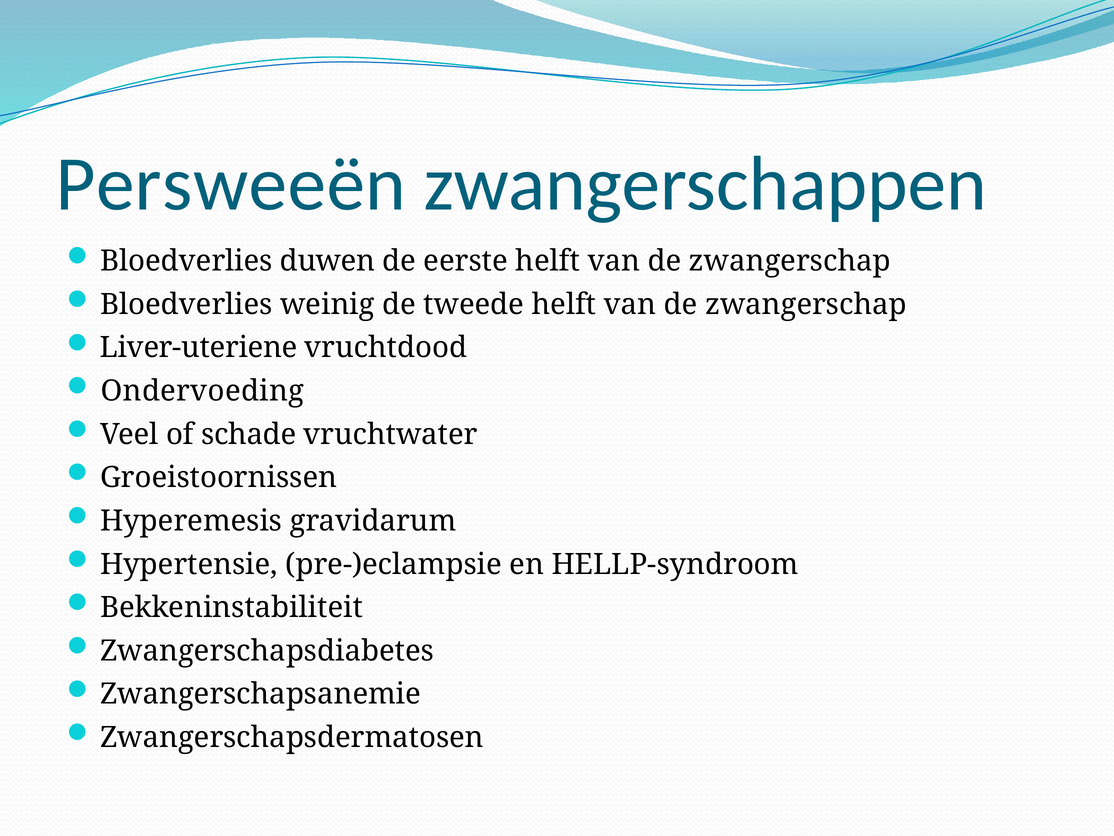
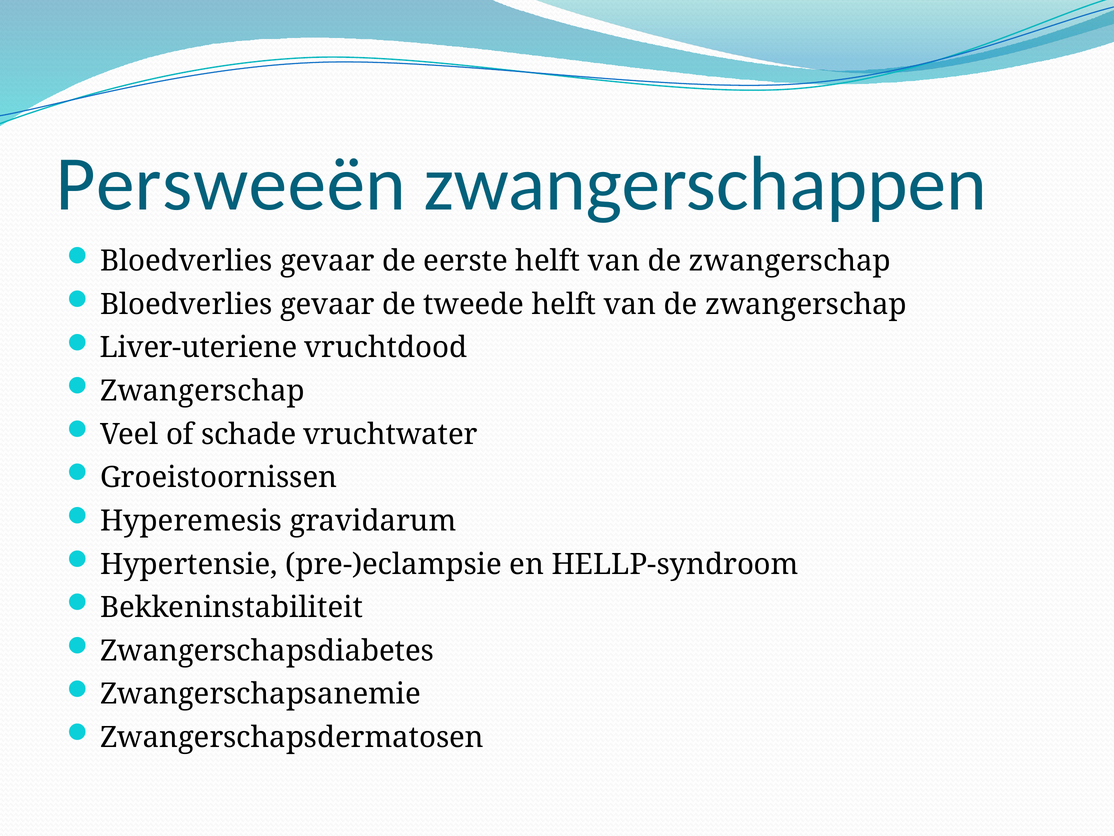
duwen at (328, 261): duwen -> gevaar
weinig at (327, 304): weinig -> gevaar
Ondervoeding at (202, 391): Ondervoeding -> Zwangerschap
